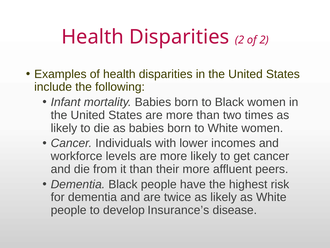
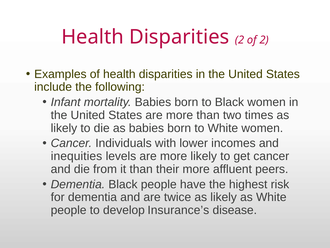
workforce: workforce -> inequities
